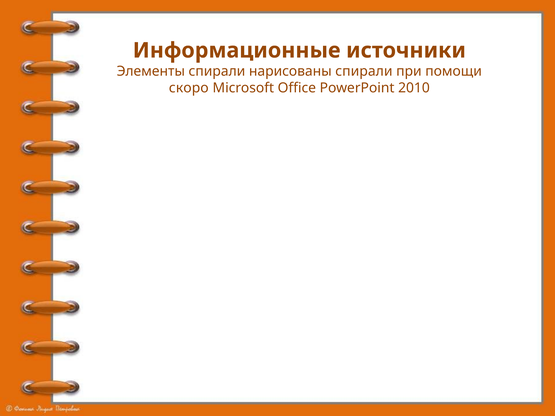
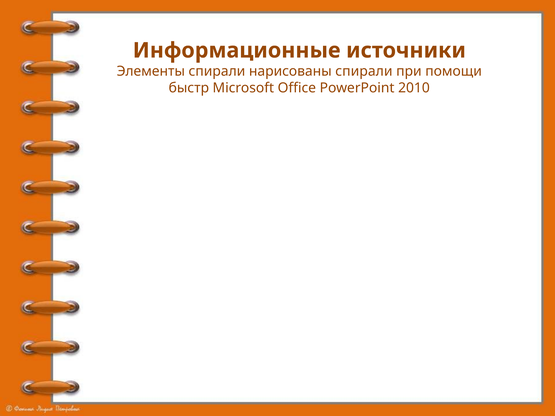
скоро: скоро -> быстр
